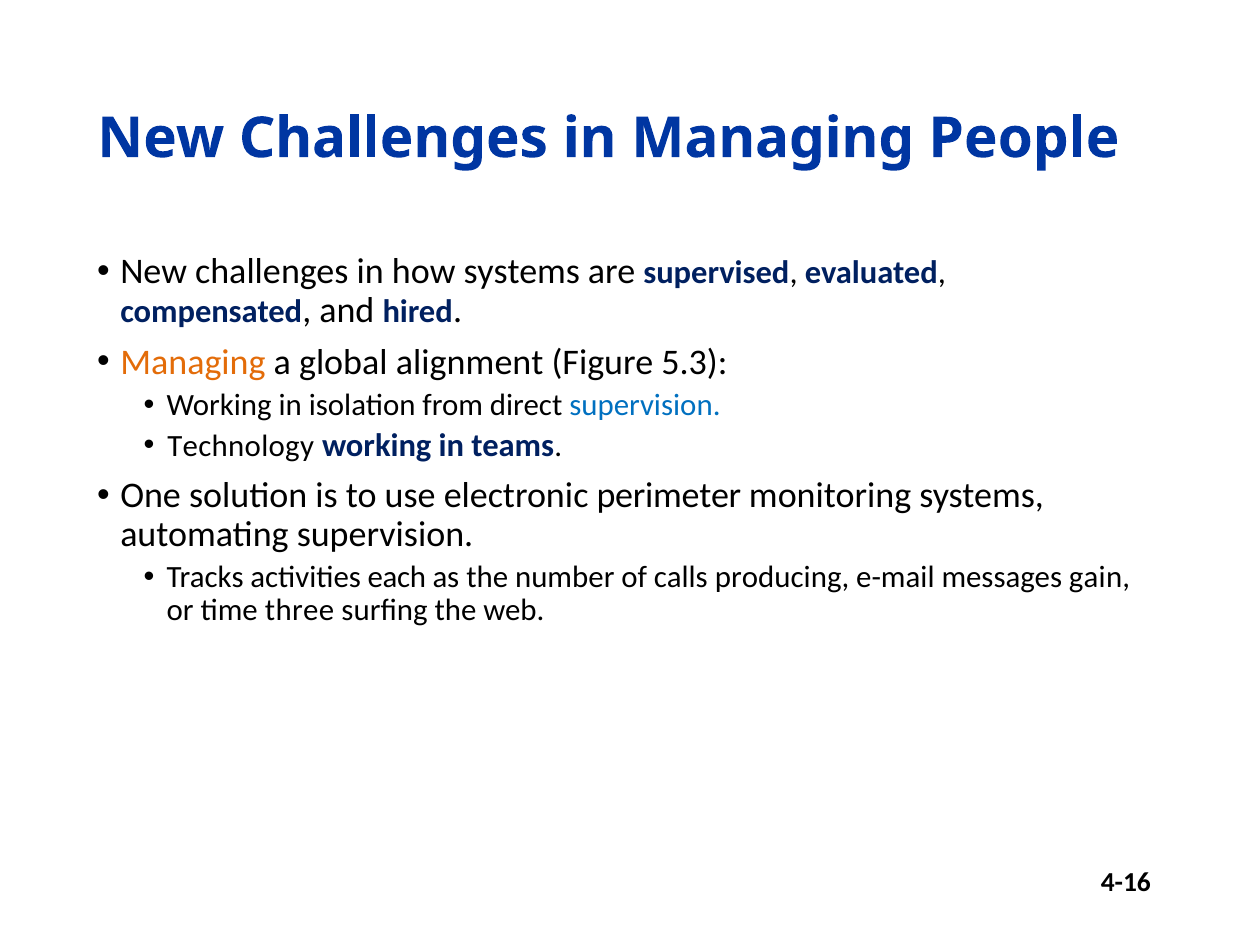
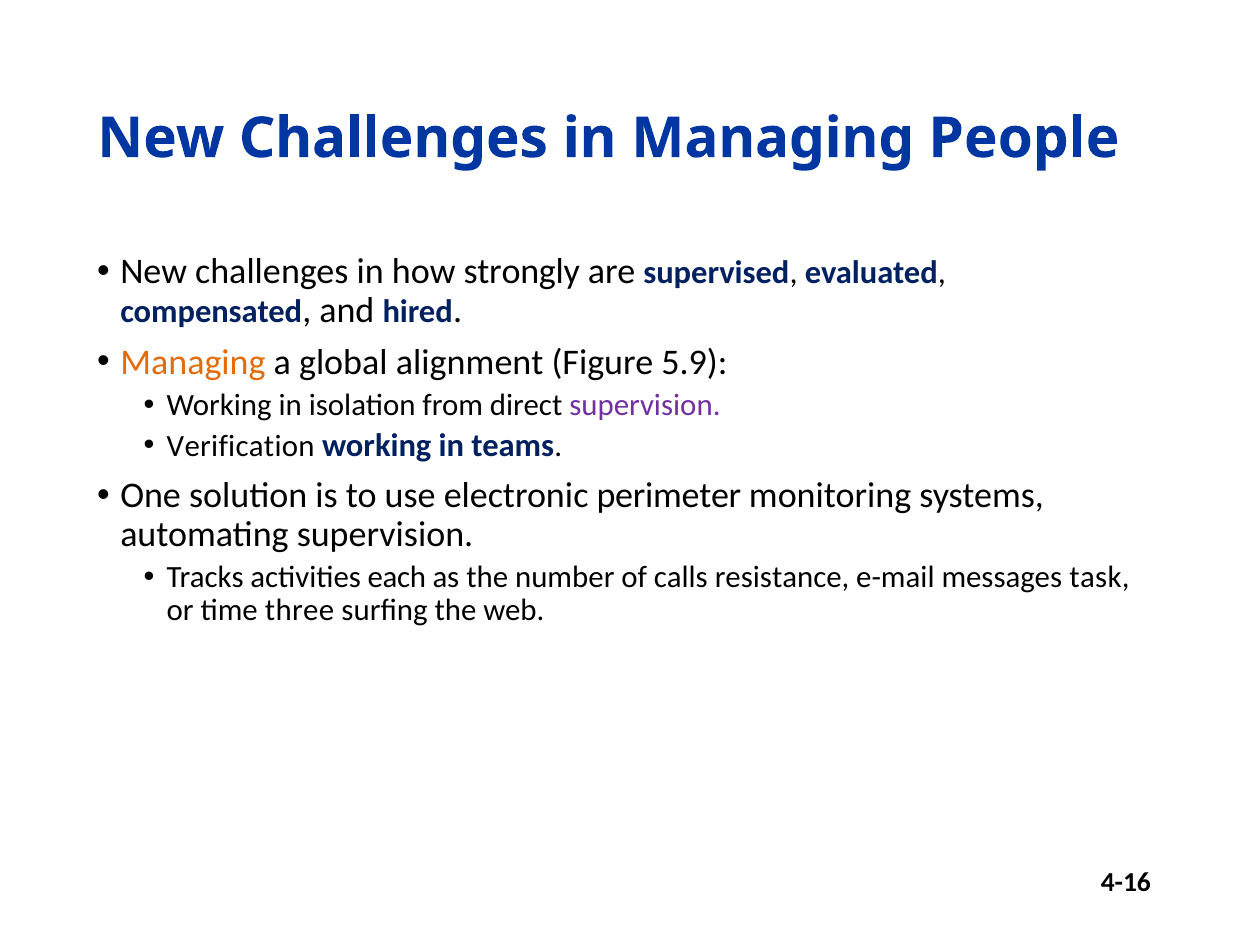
how systems: systems -> strongly
5.3: 5.3 -> 5.9
supervision at (645, 405) colour: blue -> purple
Technology: Technology -> Verification
producing: producing -> resistance
gain: gain -> task
